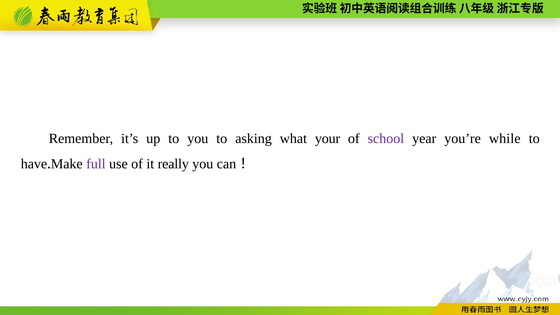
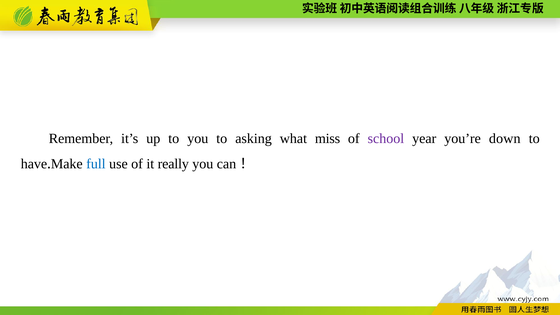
your: your -> miss
while: while -> down
full colour: purple -> blue
